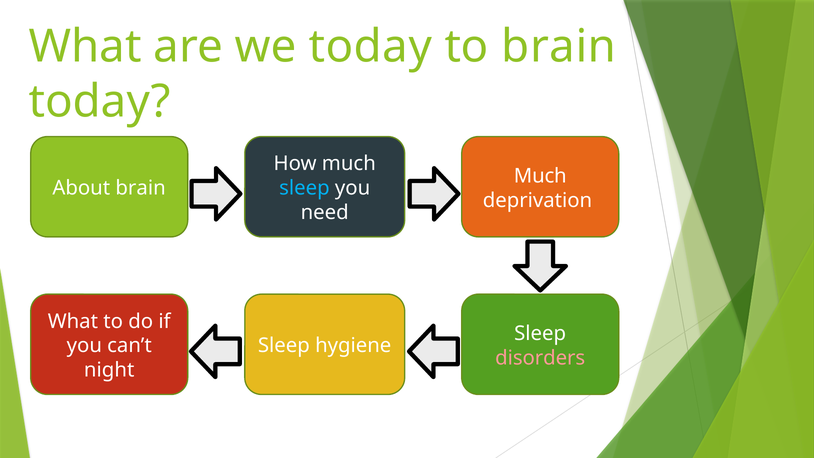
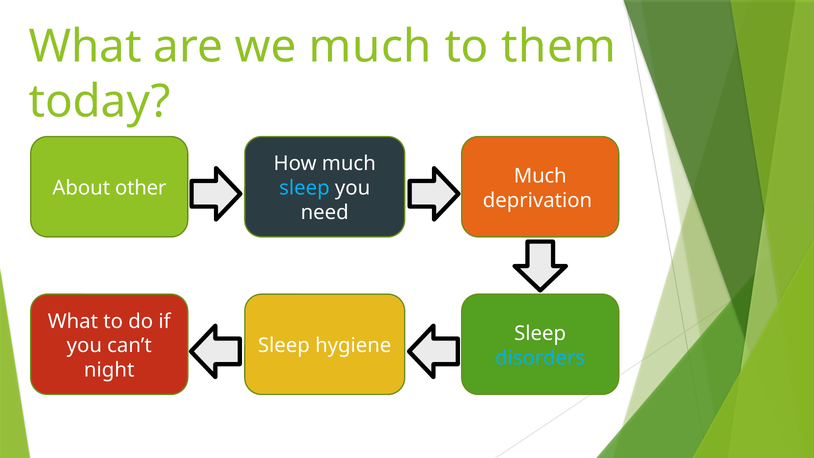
we today: today -> much
to brain: brain -> them
About brain: brain -> other
disorders colour: pink -> light blue
